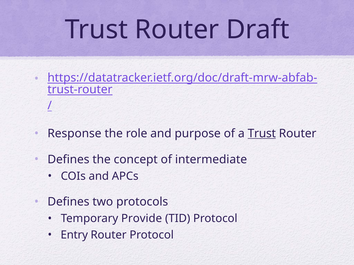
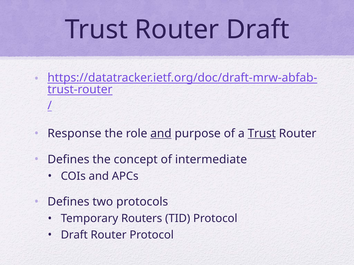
and at (161, 134) underline: none -> present
Provide: Provide -> Routers
Entry at (74, 235): Entry -> Draft
